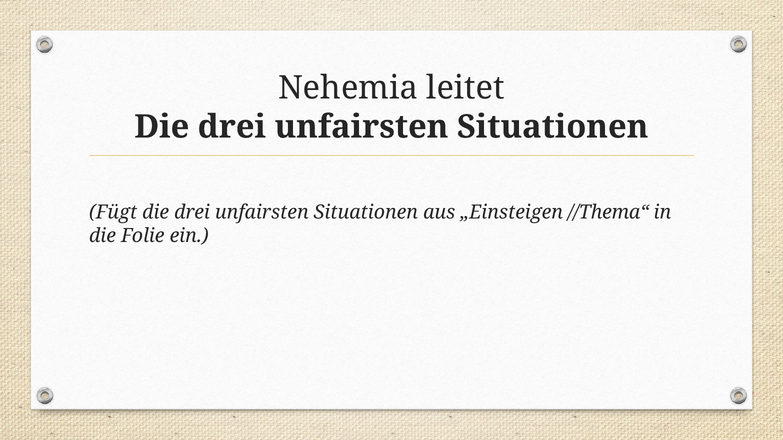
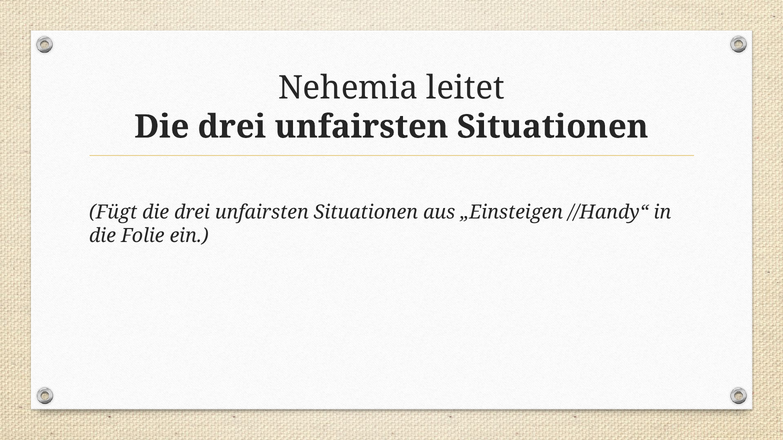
//Thema“: //Thema“ -> //Handy“
